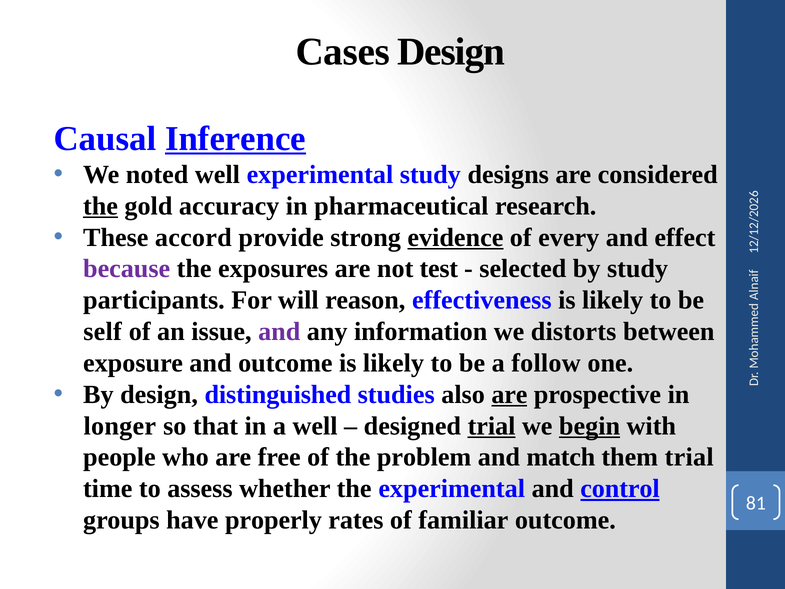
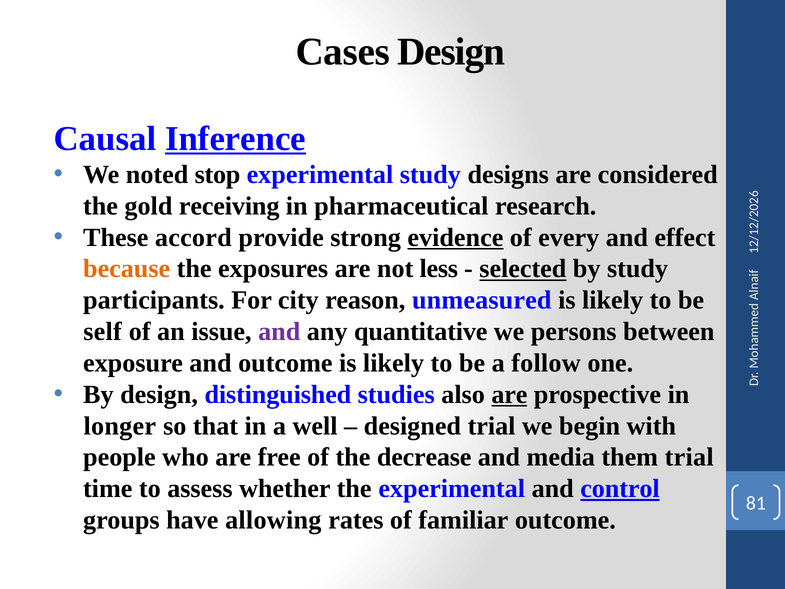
noted well: well -> stop
the at (101, 206) underline: present -> none
accuracy: accuracy -> receiving
because colour: purple -> orange
test: test -> less
selected underline: none -> present
will: will -> city
effectiveness: effectiveness -> unmeasured
information: information -> quantitative
distorts: distorts -> persons
trial at (492, 426) underline: present -> none
begin underline: present -> none
problem: problem -> decrease
match: match -> media
properly: properly -> allowing
